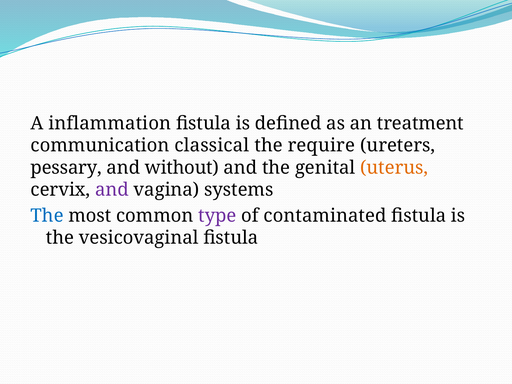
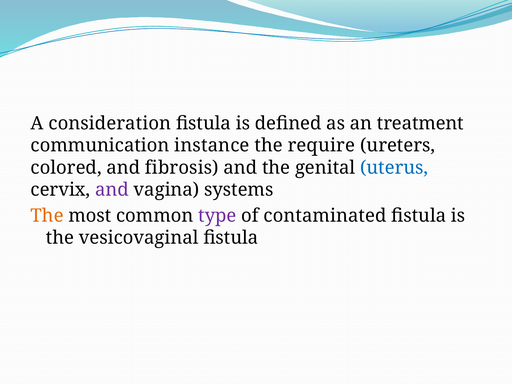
inflammation: inflammation -> consideration
classical: classical -> instance
pessary: pessary -> colored
without: without -> fibrosis
uterus colour: orange -> blue
The at (47, 216) colour: blue -> orange
